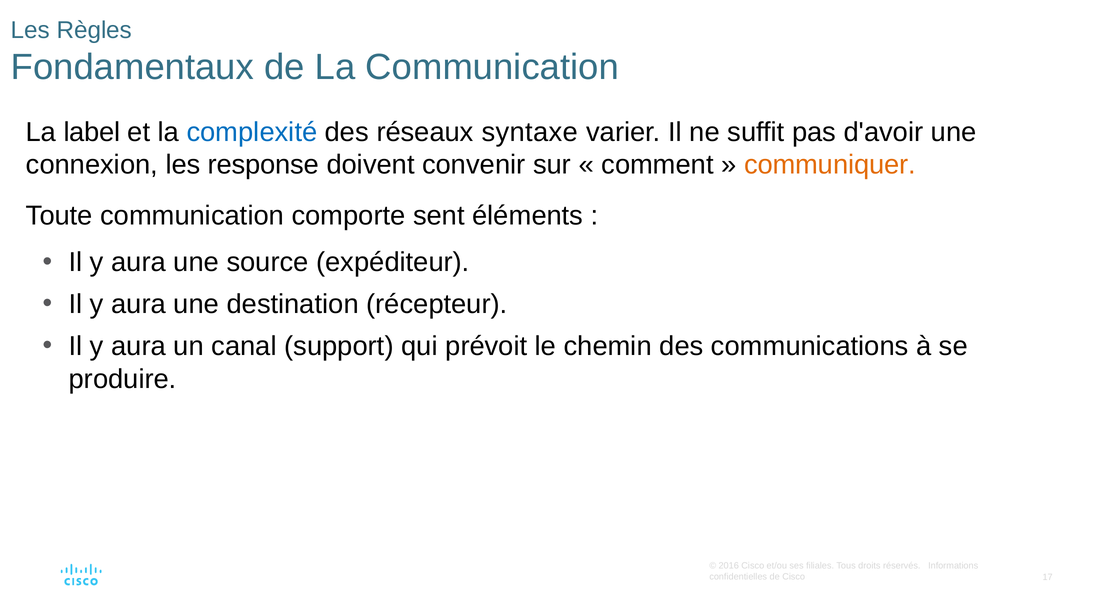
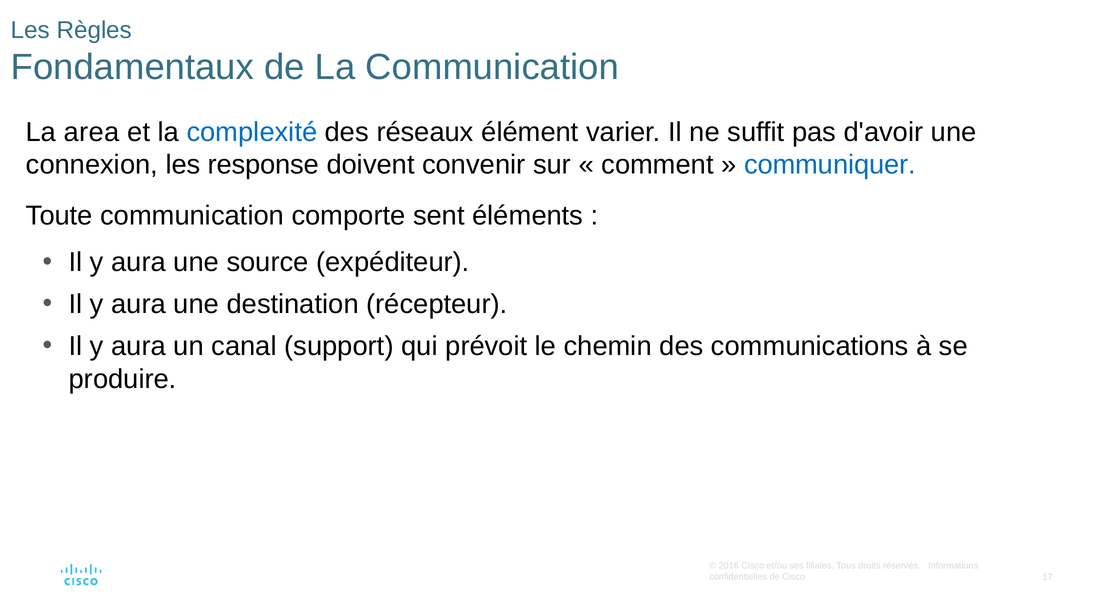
label: label -> area
syntaxe: syntaxe -> élément
communiquer colour: orange -> blue
